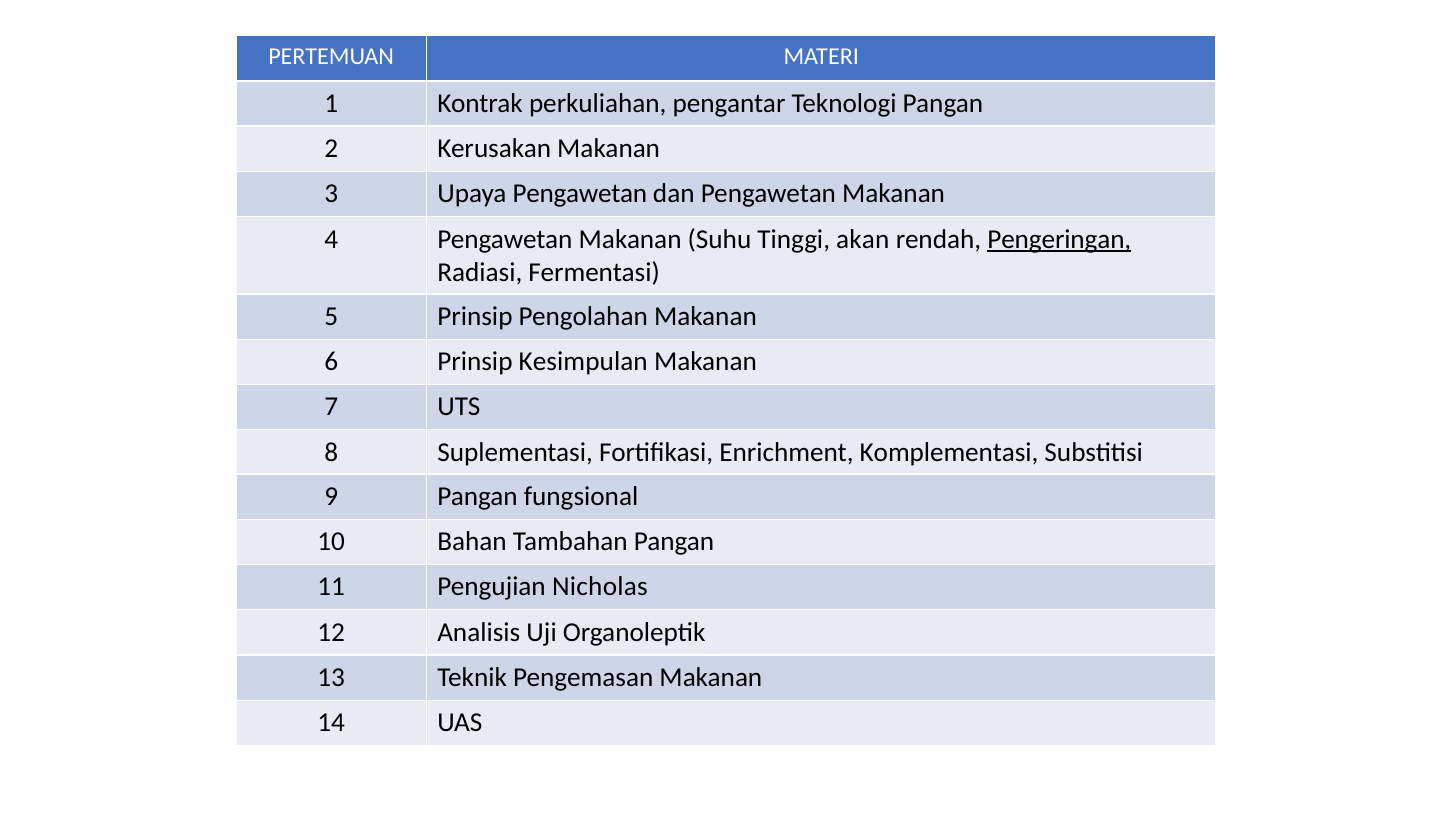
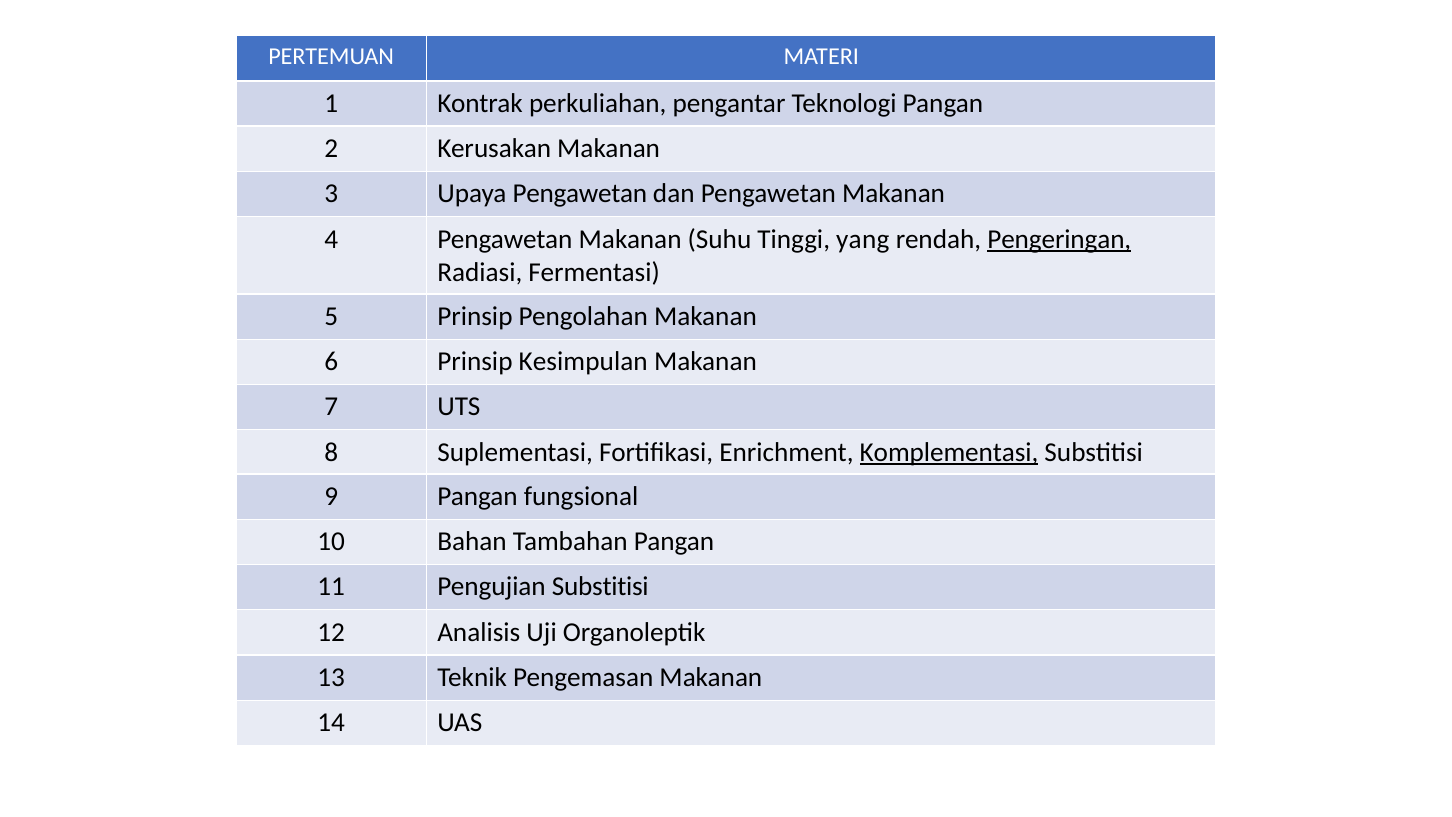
akan: akan -> yang
Komplementasi underline: none -> present
Pengujian Nicholas: Nicholas -> Substitisi
